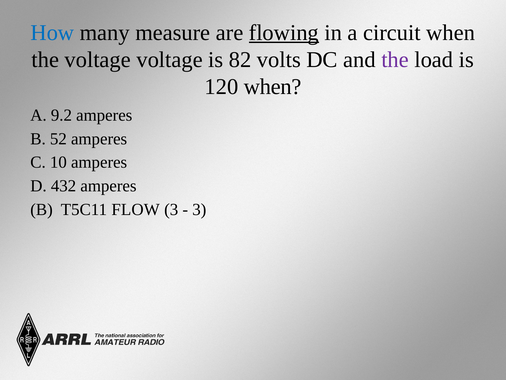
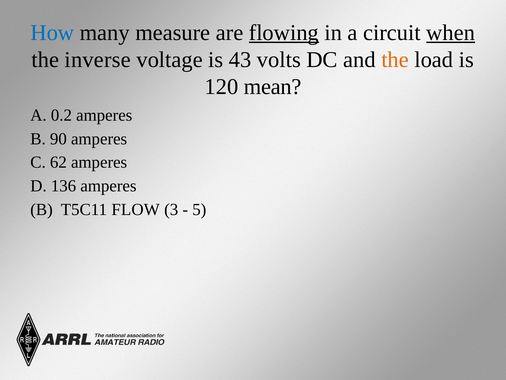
when at (451, 33) underline: none -> present
the voltage: voltage -> inverse
82: 82 -> 43
the at (395, 60) colour: purple -> orange
120 when: when -> mean
9.2: 9.2 -> 0.2
52: 52 -> 90
10: 10 -> 62
432: 432 -> 136
3 at (199, 209): 3 -> 5
